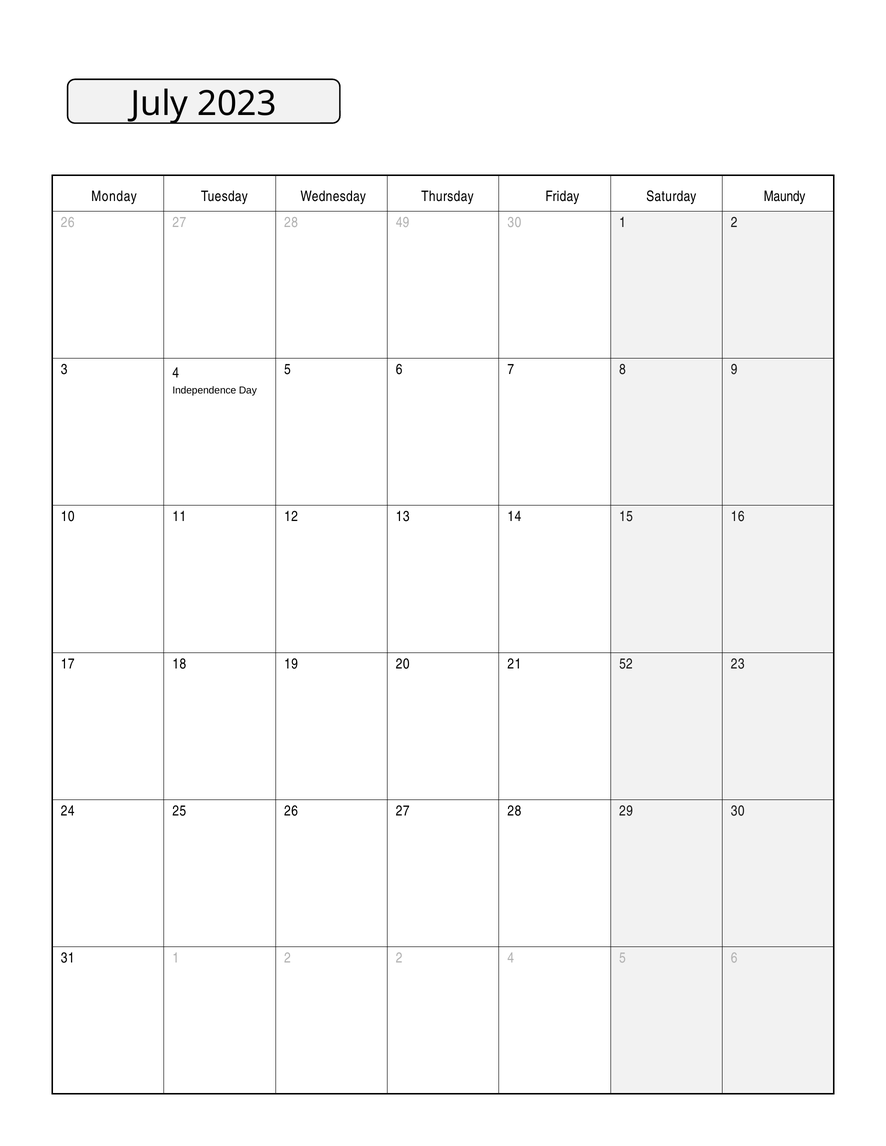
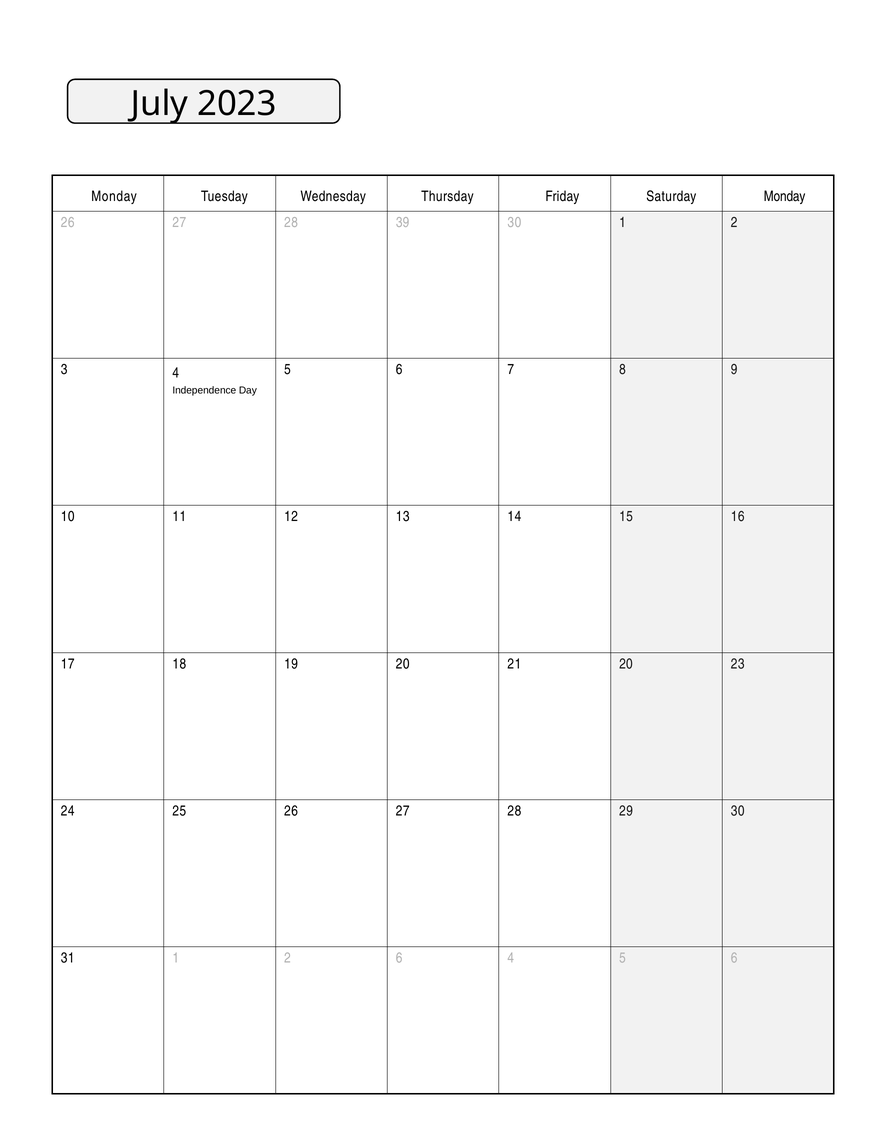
Saturday Maundy: Maundy -> Monday
49: 49 -> 39
21 52: 52 -> 20
2 2: 2 -> 6
